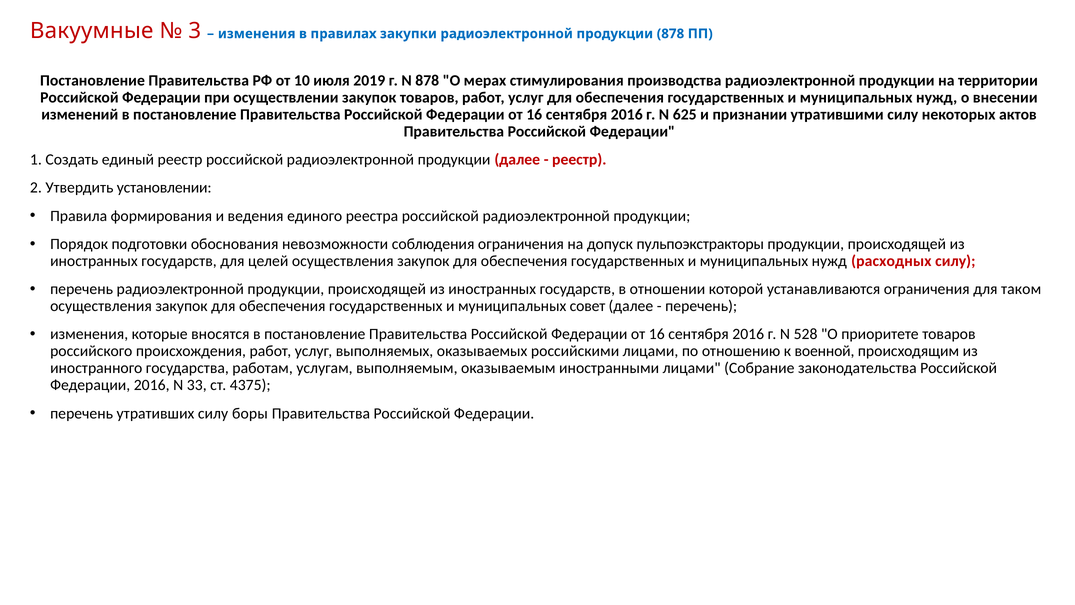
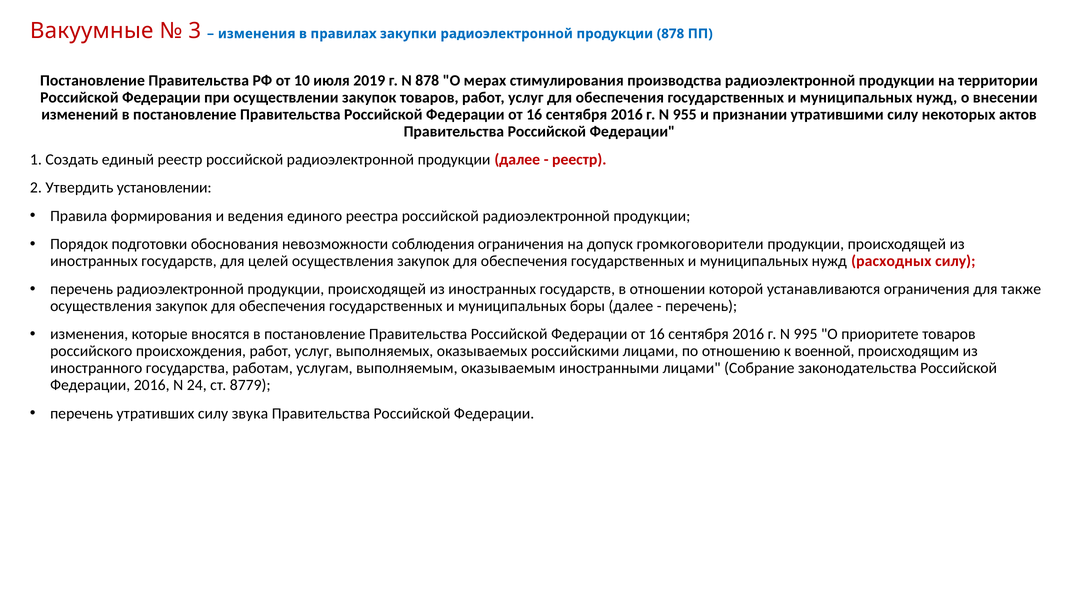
625: 625 -> 955
пульпоэкстракторы: пульпоэкстракторы -> громкоговорители
таком: таком -> также
совет: совет -> боры
528: 528 -> 995
33: 33 -> 24
4375: 4375 -> 8779
боры: боры -> звука
